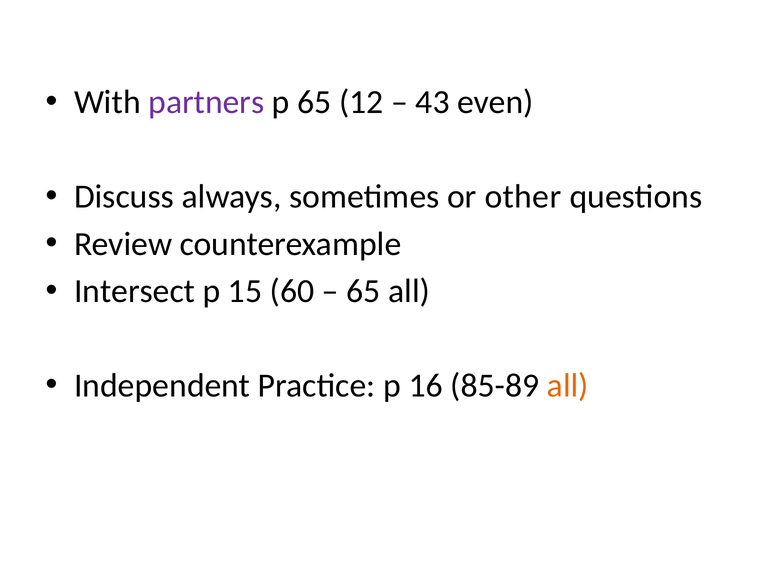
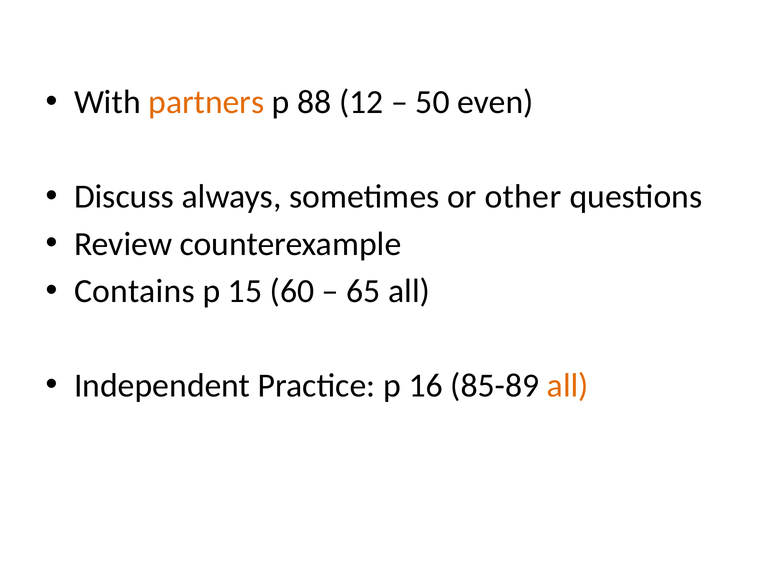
partners colour: purple -> orange
p 65: 65 -> 88
43: 43 -> 50
Intersect: Intersect -> Contains
